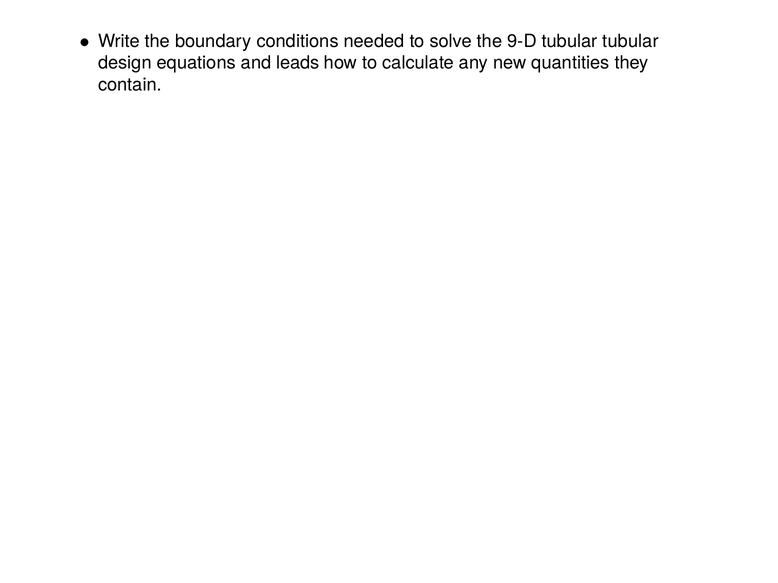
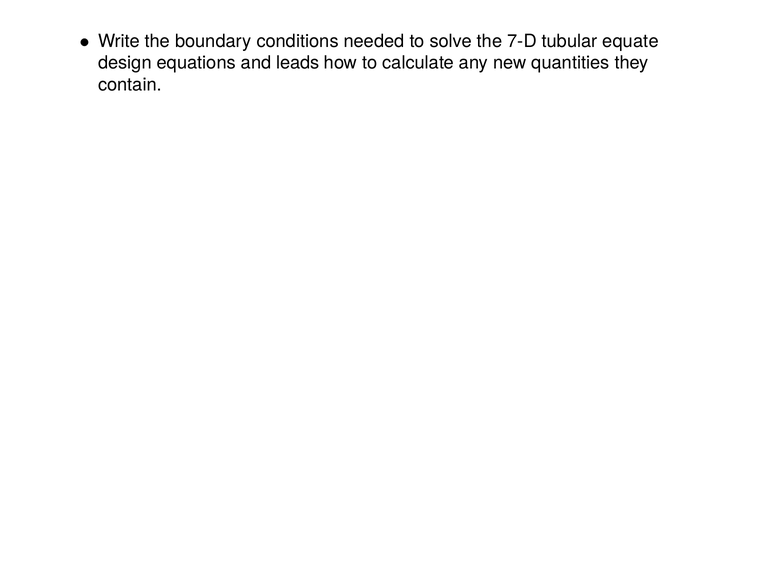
9-D: 9-D -> 7-D
tubular tubular: tubular -> equate
